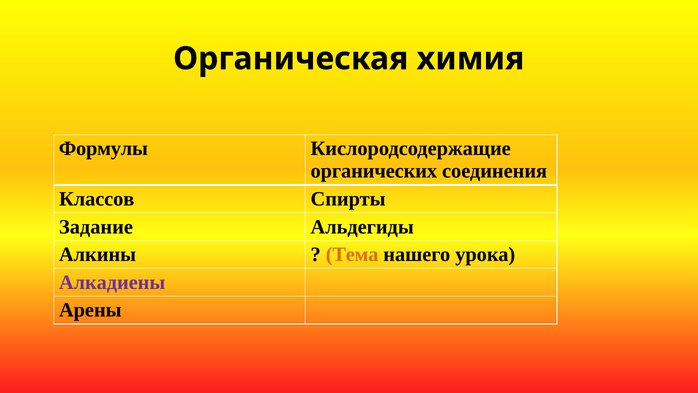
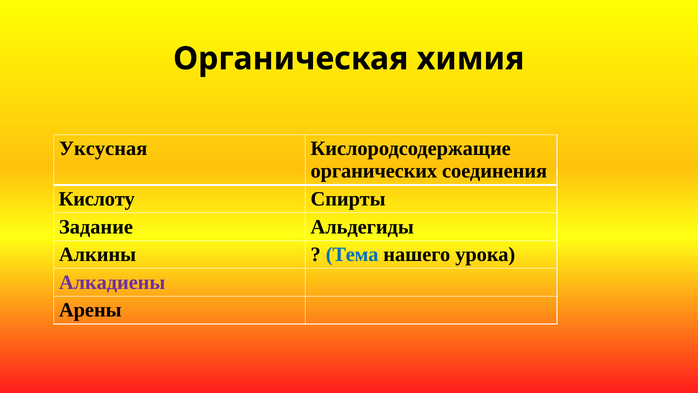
Формулы: Формулы -> Уксусная
Классов: Классов -> Кислоту
Тема colour: orange -> blue
